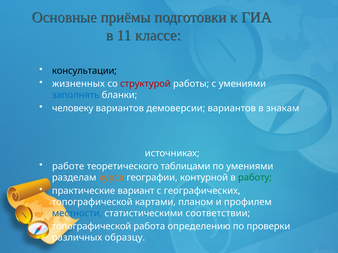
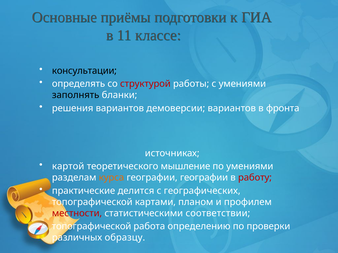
жизненных: жизненных -> определять
заполнять colour: blue -> black
человеку: человеку -> решения
знакам: знакам -> фронта
работе: работе -> картой
таблицами: таблицами -> мышление
географии контурной: контурной -> географии
работу colour: green -> red
вариант: вариант -> делится
местности colour: blue -> red
